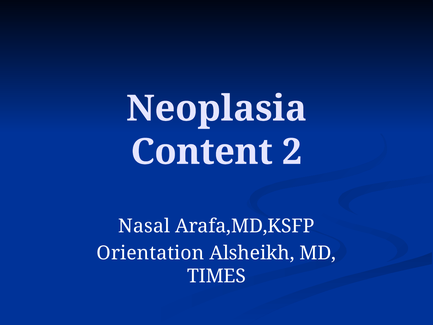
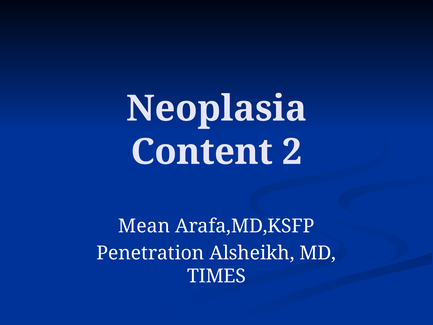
Nasal: Nasal -> Mean
Orientation: Orientation -> Penetration
